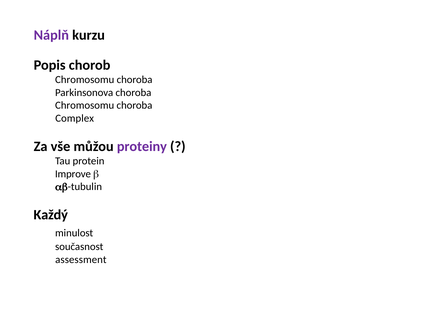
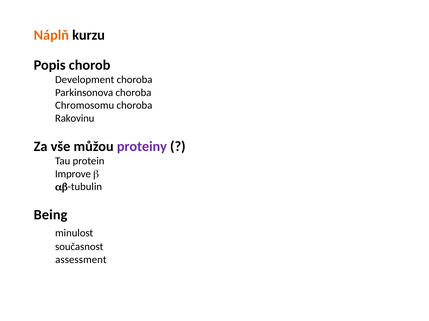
Náplň colour: purple -> orange
Chromosomu at (85, 80): Chromosomu -> Development
Complex: Complex -> Rakovinu
Každý: Každý -> Being
